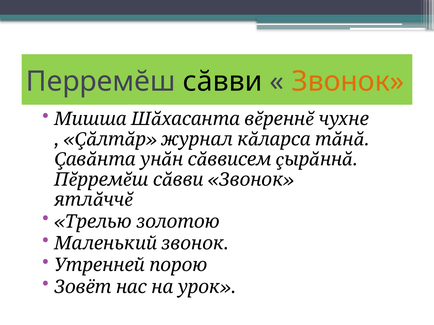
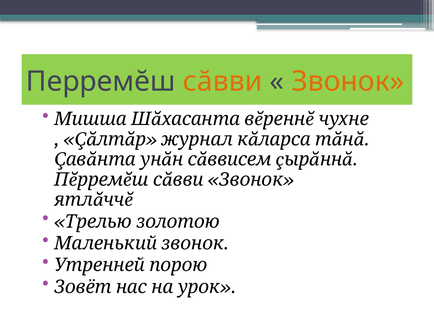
сăвви colour: black -> orange
